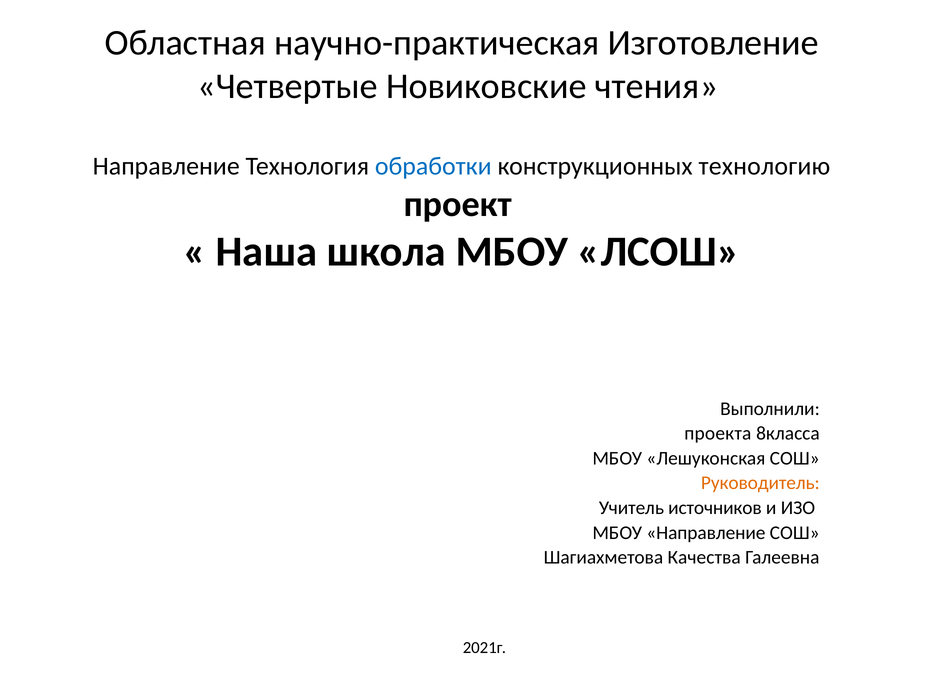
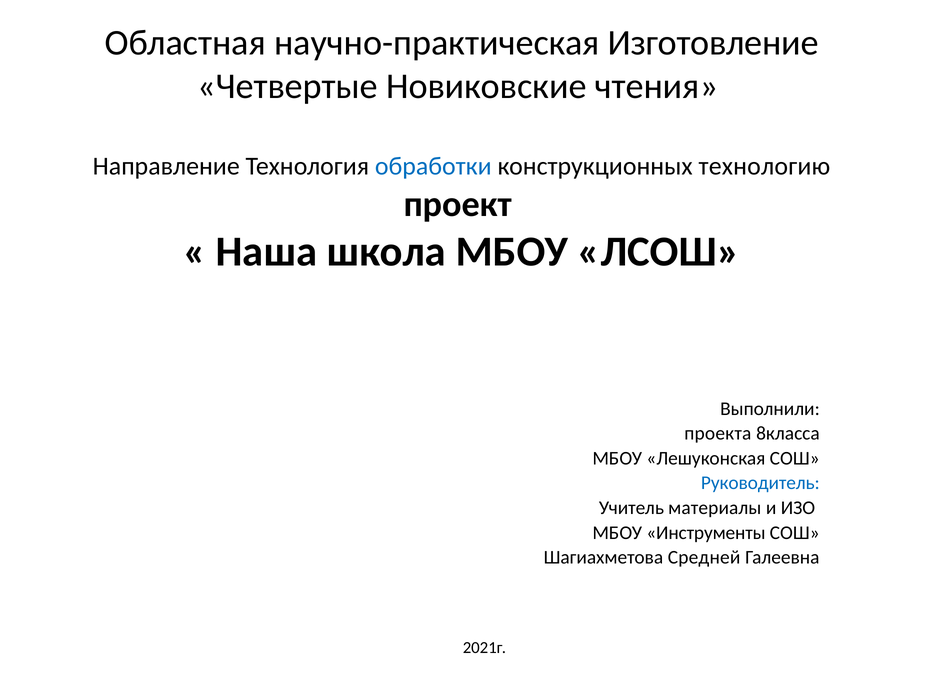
Руководитель colour: orange -> blue
источников: источников -> материалы
МБОУ Направление: Направление -> Инструменты
Качества: Качества -> Средней
